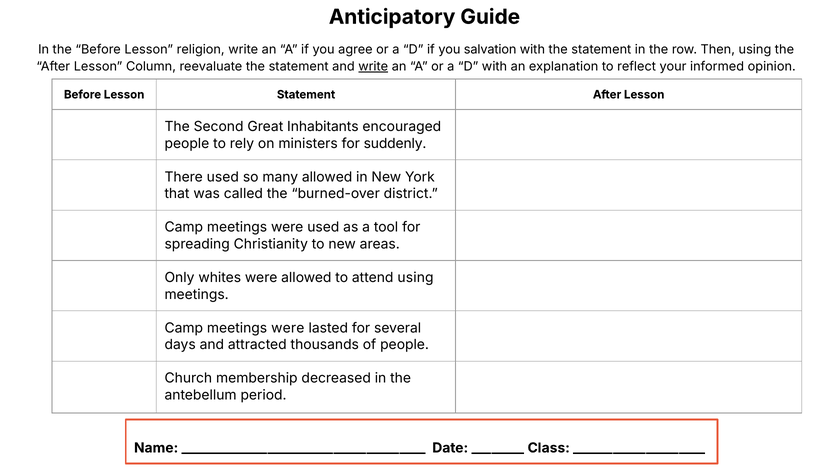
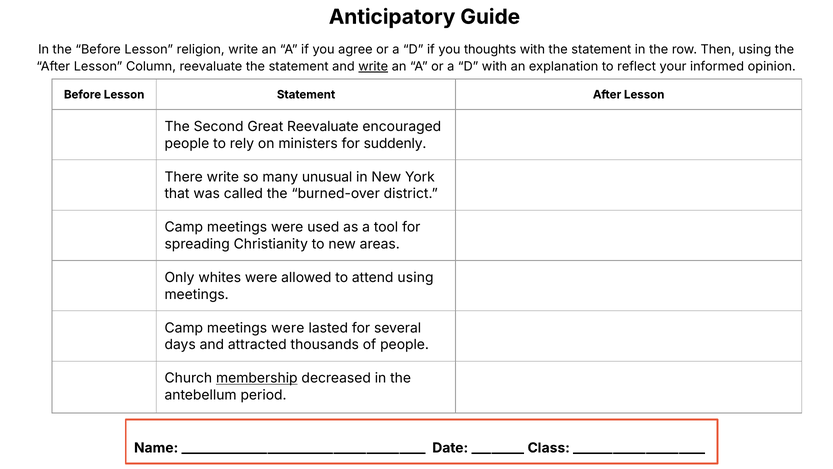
salvation: salvation -> thoughts
Great Inhabitants: Inhabitants -> Reevaluate
There used: used -> write
many allowed: allowed -> unusual
membership underline: none -> present
